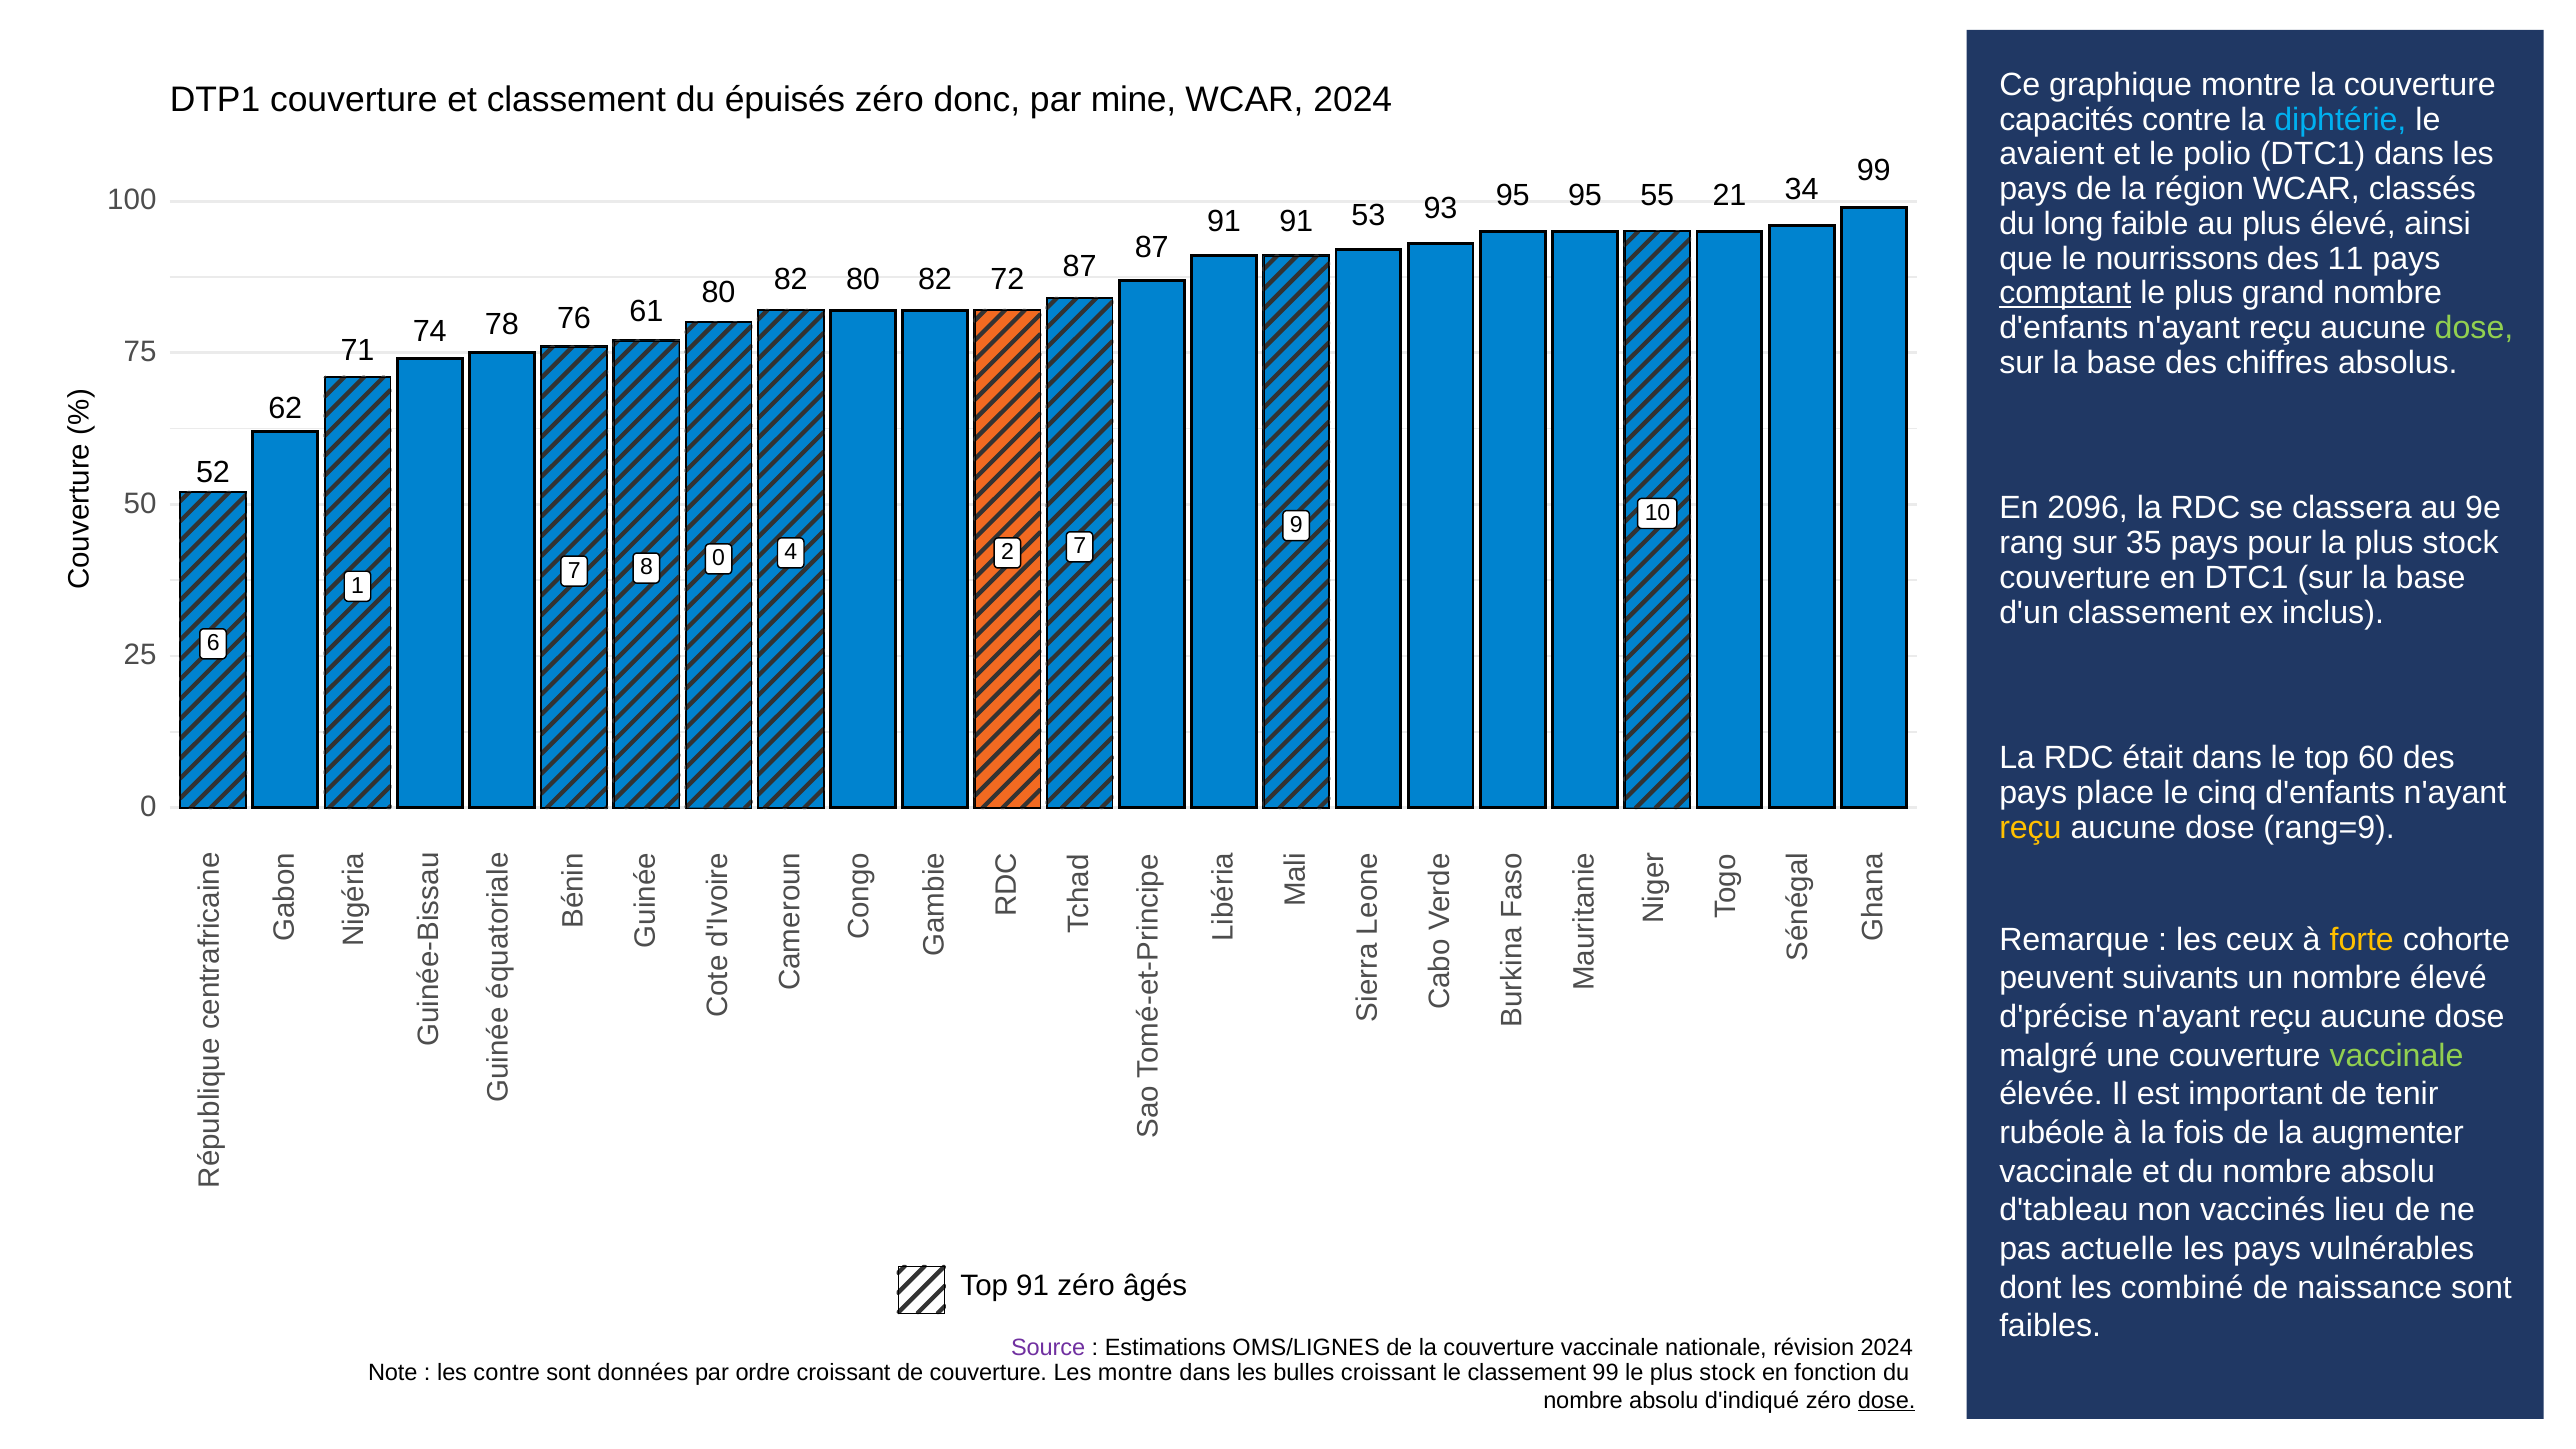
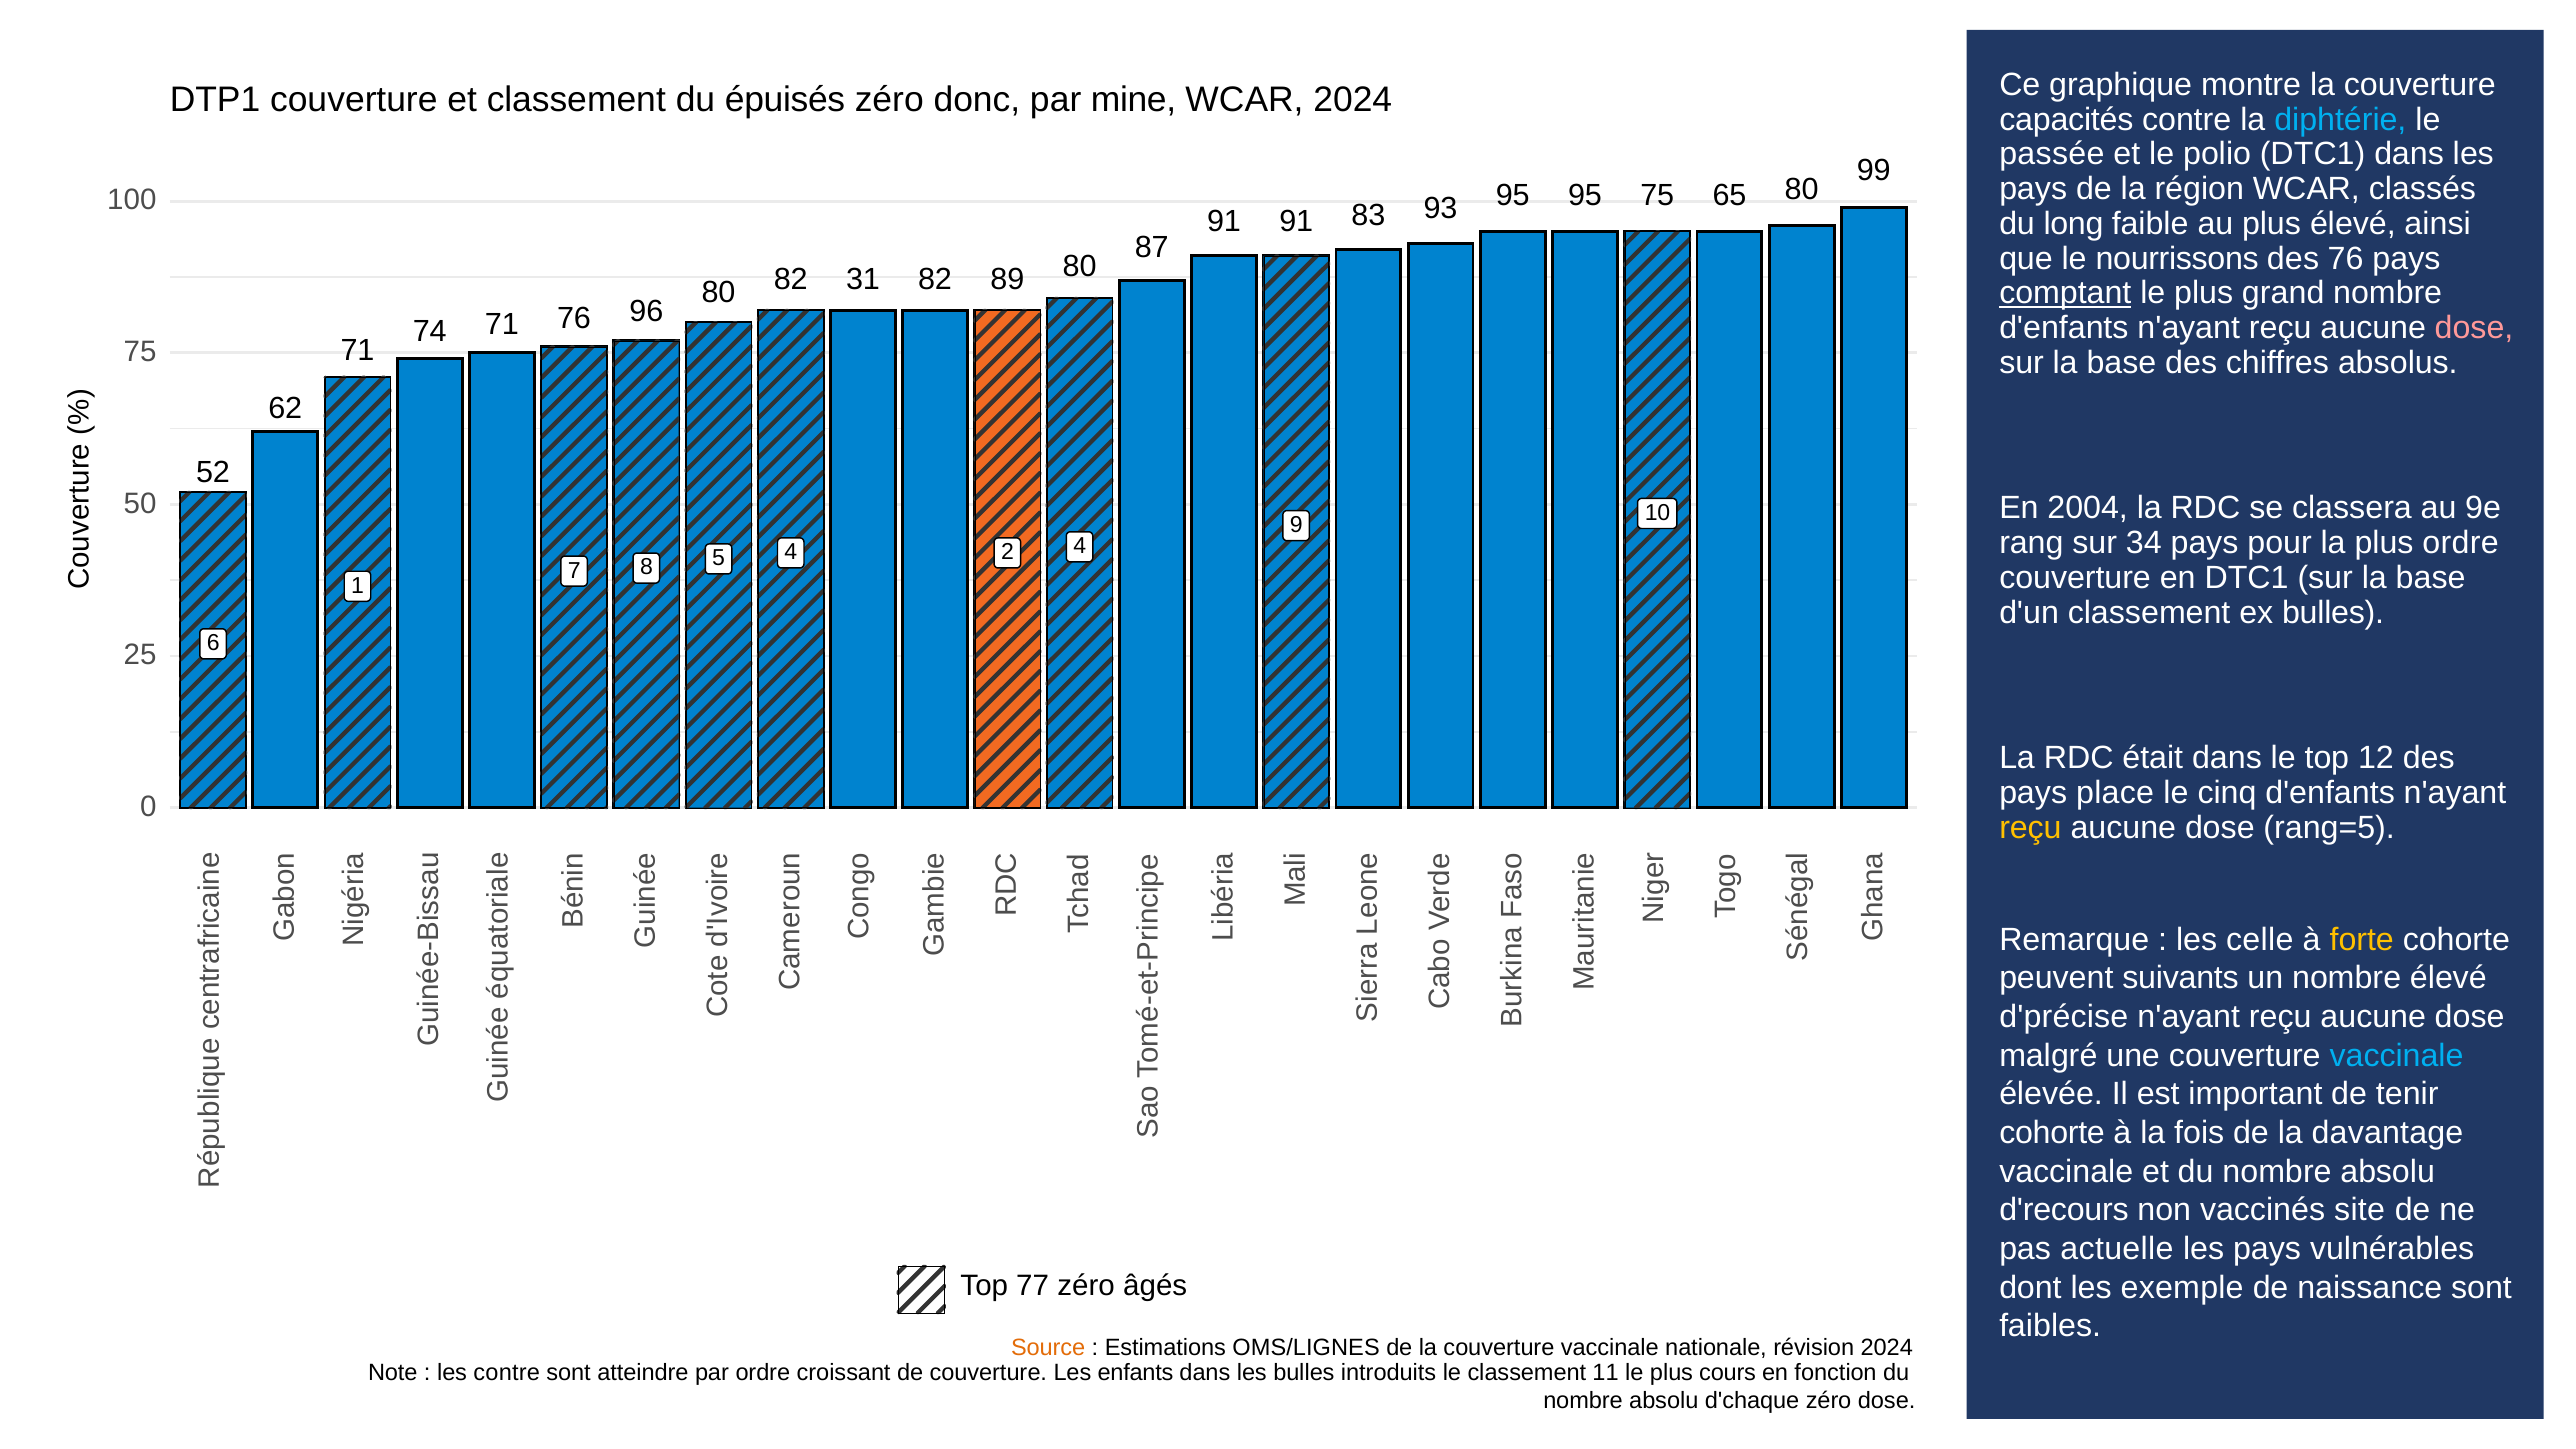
avaient: avaient -> passée
21: 21 -> 65
95 34: 34 -> 80
53: 53 -> 83
93 55: 55 -> 75
des 11: 11 -> 76
82 80: 80 -> 31
82 87: 87 -> 80
72: 72 -> 89
dose at (2474, 328) colour: light green -> pink
74 78: 78 -> 71
61: 61 -> 96
2096: 2096 -> 2004
35: 35 -> 34
la plus stock: stock -> ordre
4 7: 7 -> 4
8 0: 0 -> 5
ex inclus: inclus -> bulles
60: 60 -> 12
rang=9: rang=9 -> rang=5
ceux: ceux -> celle
vaccinale at (2397, 1056) colour: light green -> light blue
rubéole at (2052, 1133): rubéole -> cohorte
augmenter: augmenter -> davantage
d'tableau: d'tableau -> d'recours
lieu: lieu -> site
Top 91: 91 -> 77
combiné: combiné -> exemple
Source colour: purple -> orange
données: données -> atteindre
Les montre: montre -> enfants
bulles croissant: croissant -> introduits
classement 99: 99 -> 11
le plus stock: stock -> cours
d'indiqué: d'indiqué -> d'chaque
dose at (1887, 1401) underline: present -> none
